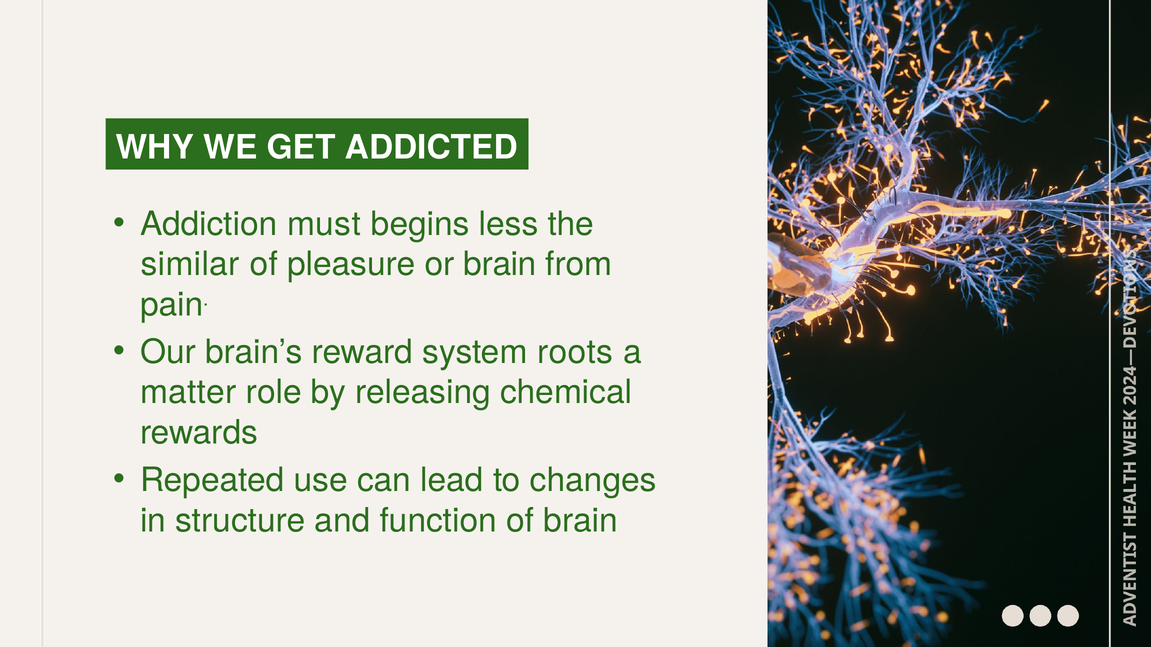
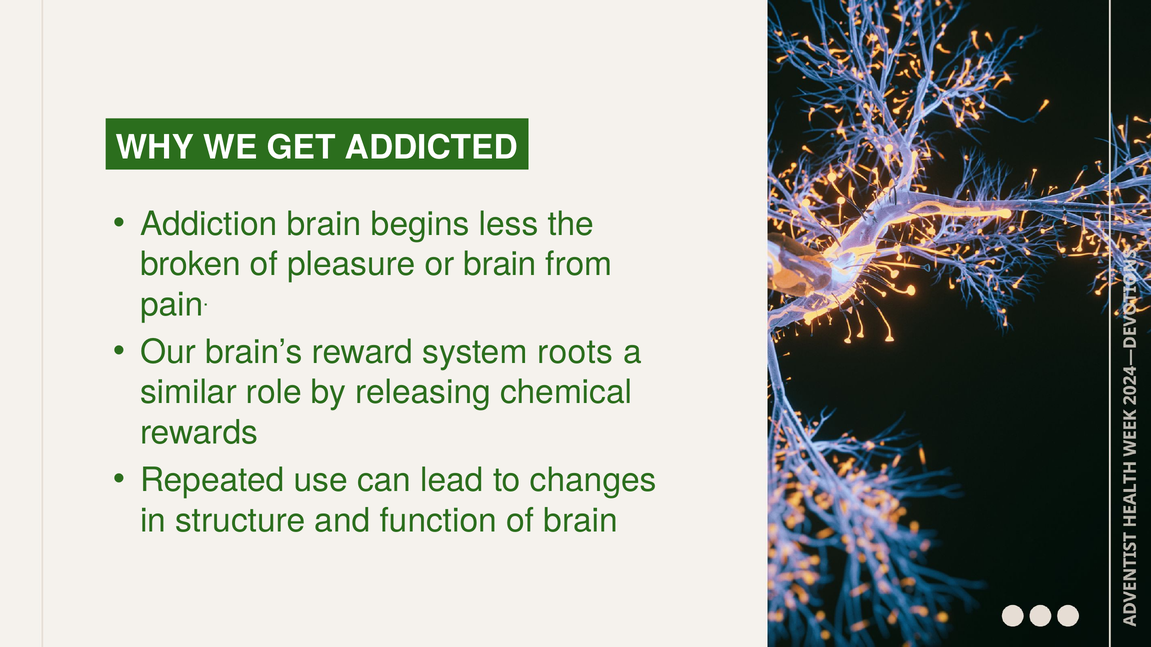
Addiction must: must -> brain
similar: similar -> broken
matter: matter -> similar
